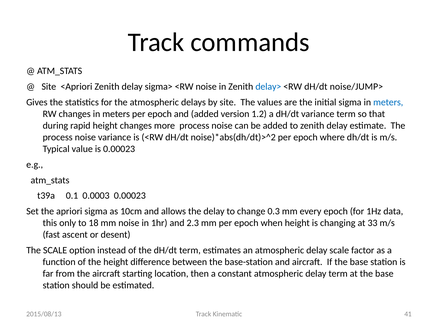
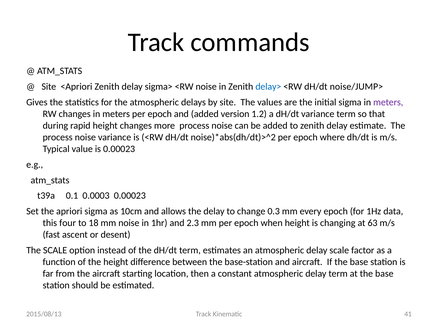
meters at (388, 102) colour: blue -> purple
only: only -> four
33: 33 -> 63
